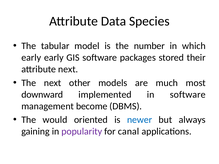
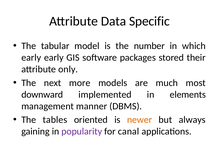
Species: Species -> Specific
attribute next: next -> only
other: other -> more
in software: software -> elements
become: become -> manner
would: would -> tables
newer colour: blue -> orange
